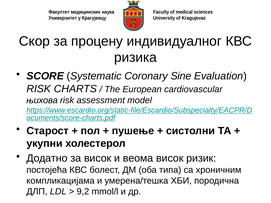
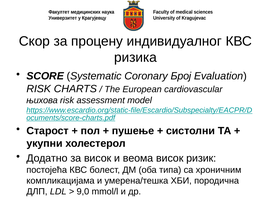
Sine: Sine -> Број
9,2: 9,2 -> 9,0
